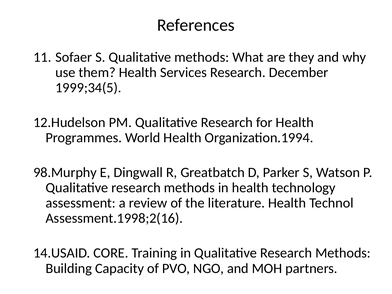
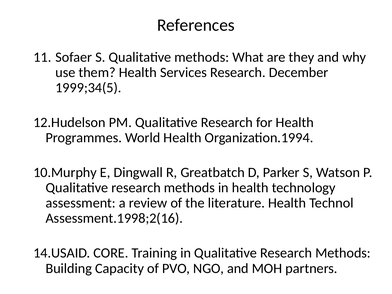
98.Murphy: 98.Murphy -> 10.Murphy
